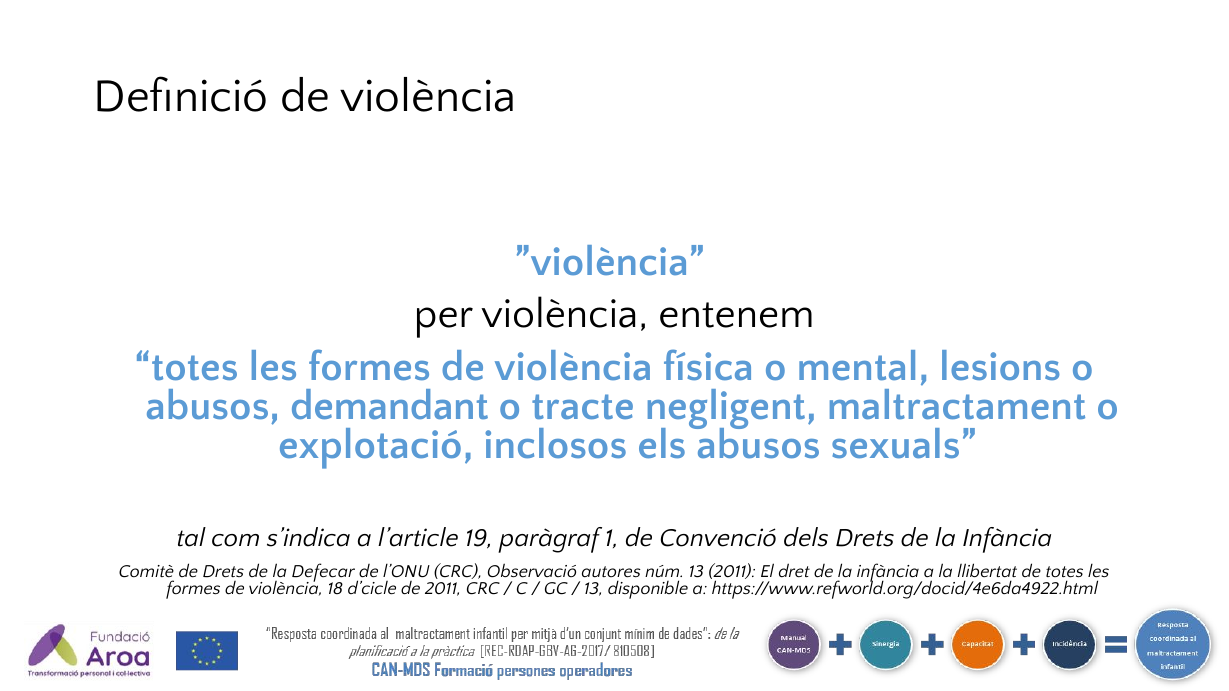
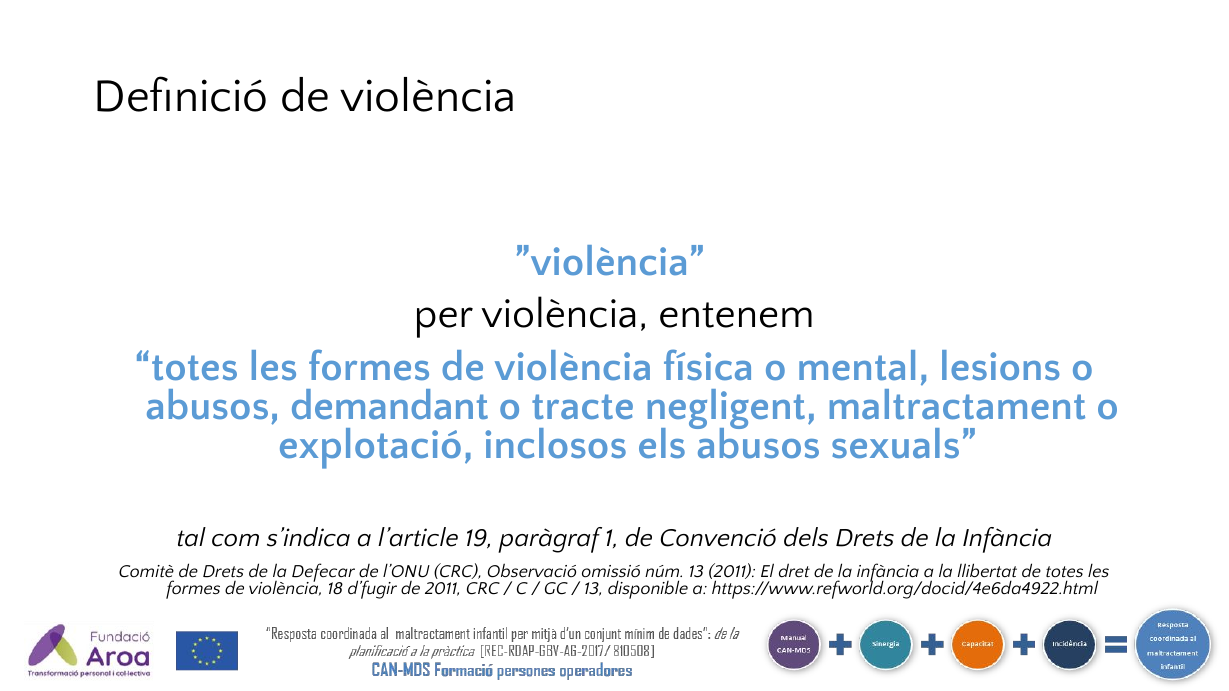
autores: autores -> omissió
d’cicle: d’cicle -> d’fugir
